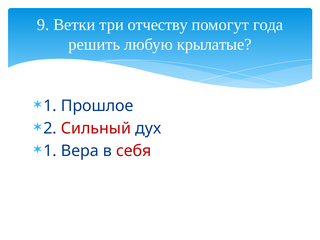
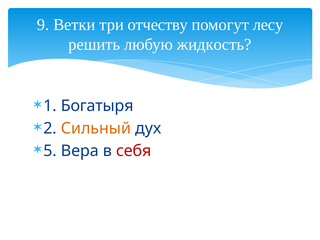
года: года -> лесу
крылатые: крылатые -> жидкость
Прошлое: Прошлое -> Богатыря
Сильный colour: red -> orange
1 at (50, 151): 1 -> 5
